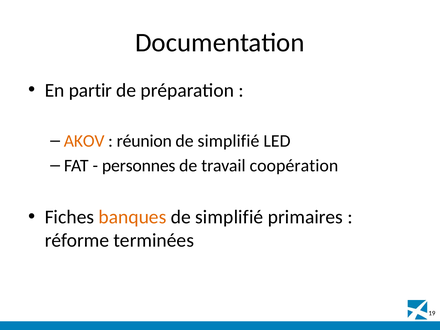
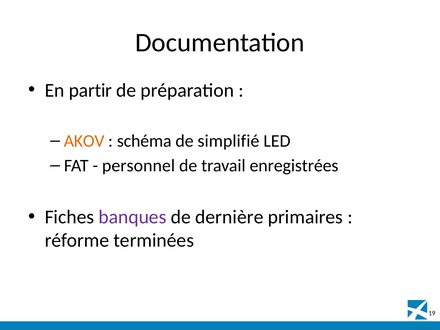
réunion: réunion -> schéma
personnes: personnes -> personnel
coopération: coopération -> enregistrées
banques colour: orange -> purple
simplifié at (229, 217): simplifié -> dernière
